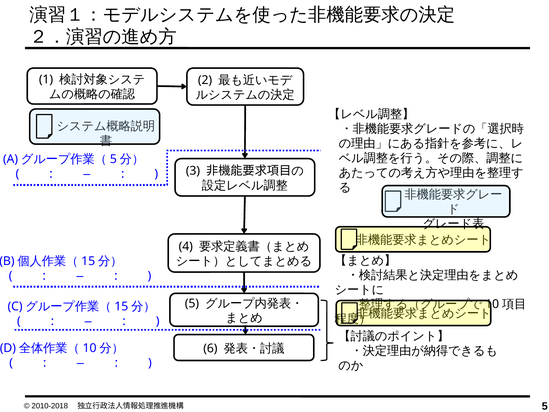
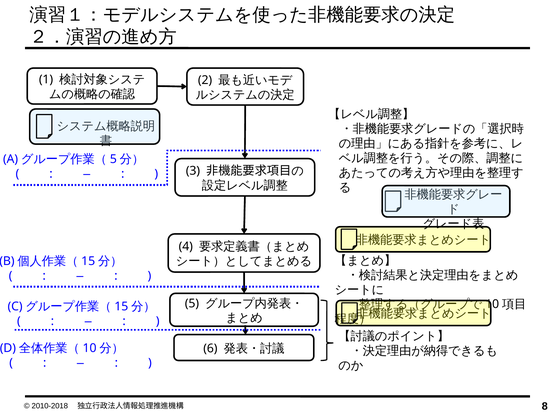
5 at (545, 406): 5 -> 8
